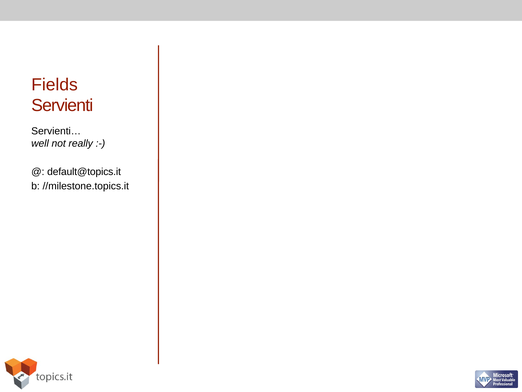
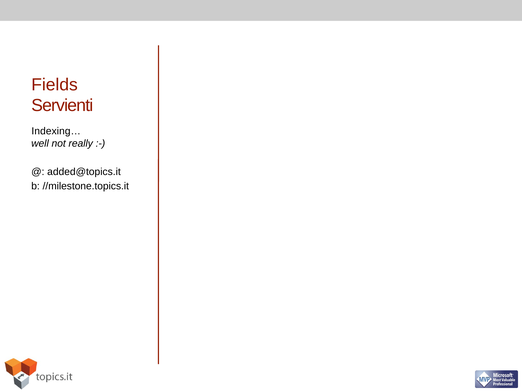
Servienti…: Servienti… -> Indexing…
default@topics.it: default@topics.it -> added@topics.it
